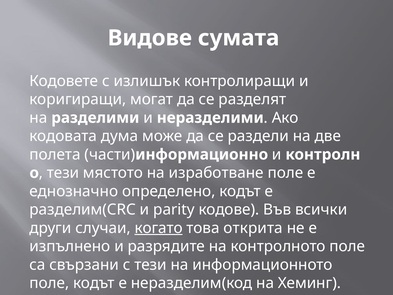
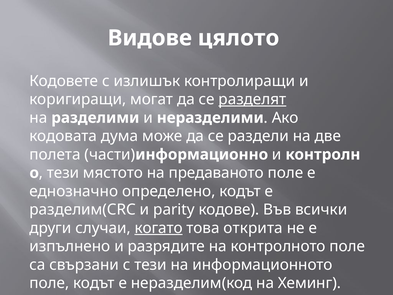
сумата: сумата -> цялото
разделят underline: none -> present
изработване: изработване -> предаваното
